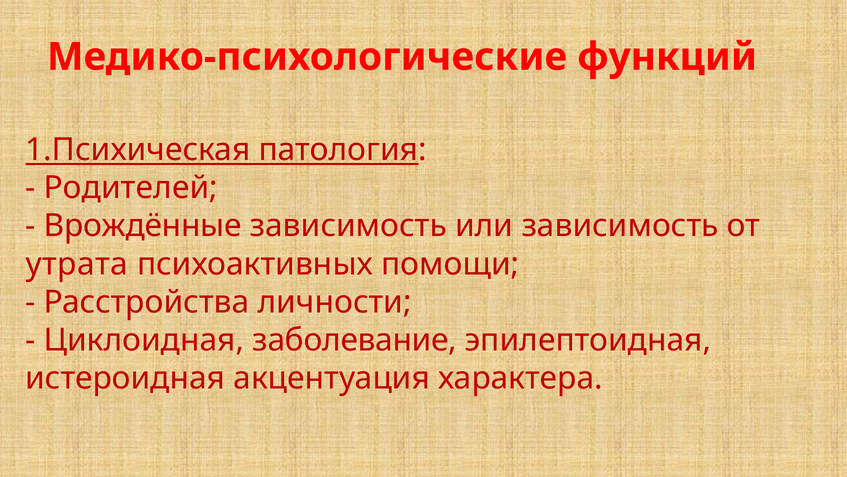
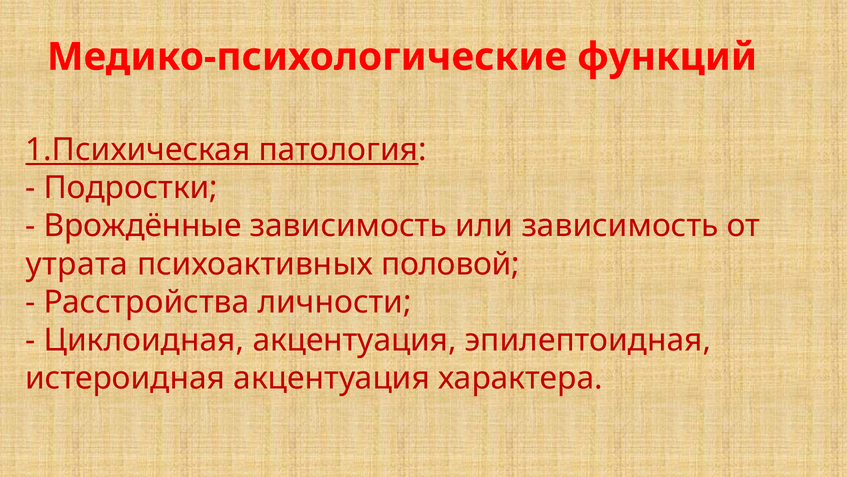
Родителей: Родителей -> Подростки
помощи: помощи -> половой
Циклоидная заболевание: заболевание -> акцентуация
